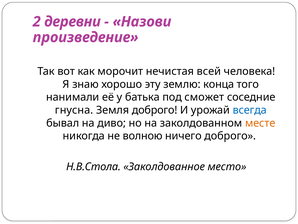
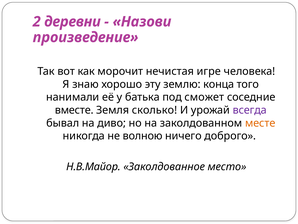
всей: всей -> игре
гнусна: гнусна -> вместе
Земля доброго: доброго -> сколько
всегда colour: blue -> purple
Н.В.Стола: Н.В.Стола -> Н.В.Майор
